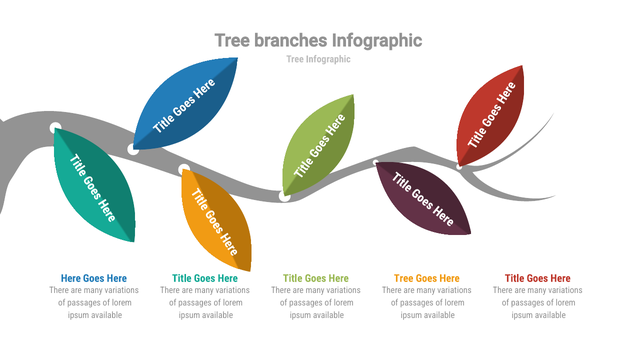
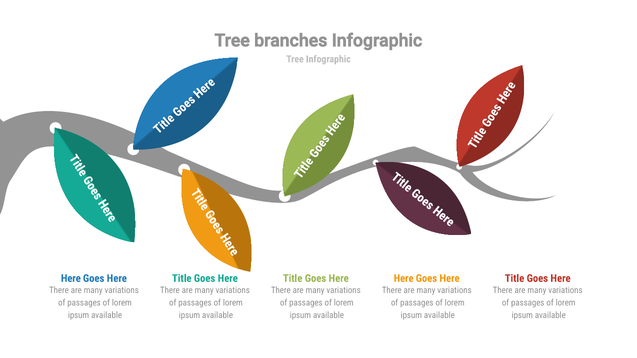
Tree at (404, 279): Tree -> Here
